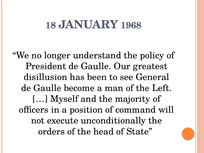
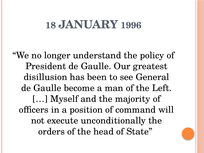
1968: 1968 -> 1996
